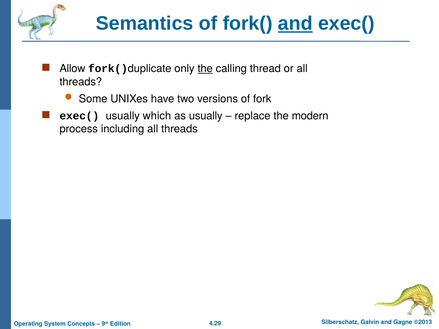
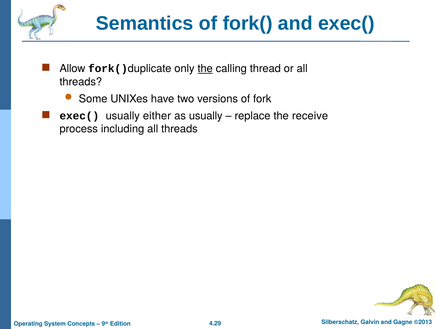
and at (295, 24) underline: present -> none
which: which -> either
modern: modern -> receive
